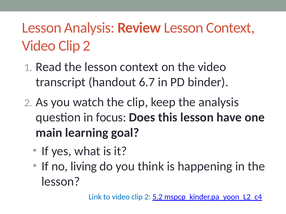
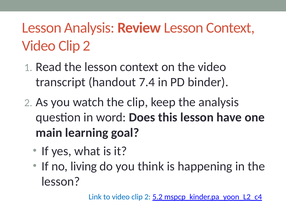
6.7: 6.7 -> 7.4
focus: focus -> word
